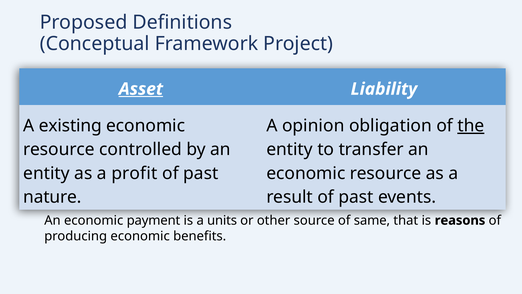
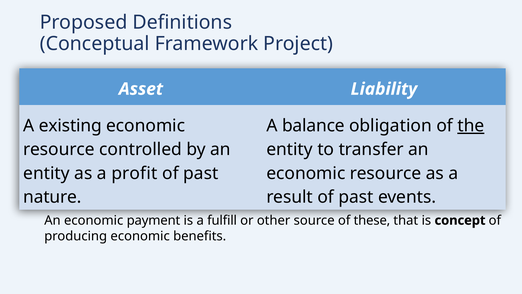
Asset underline: present -> none
opinion: opinion -> balance
units: units -> fulfill
same: same -> these
reasons: reasons -> concept
